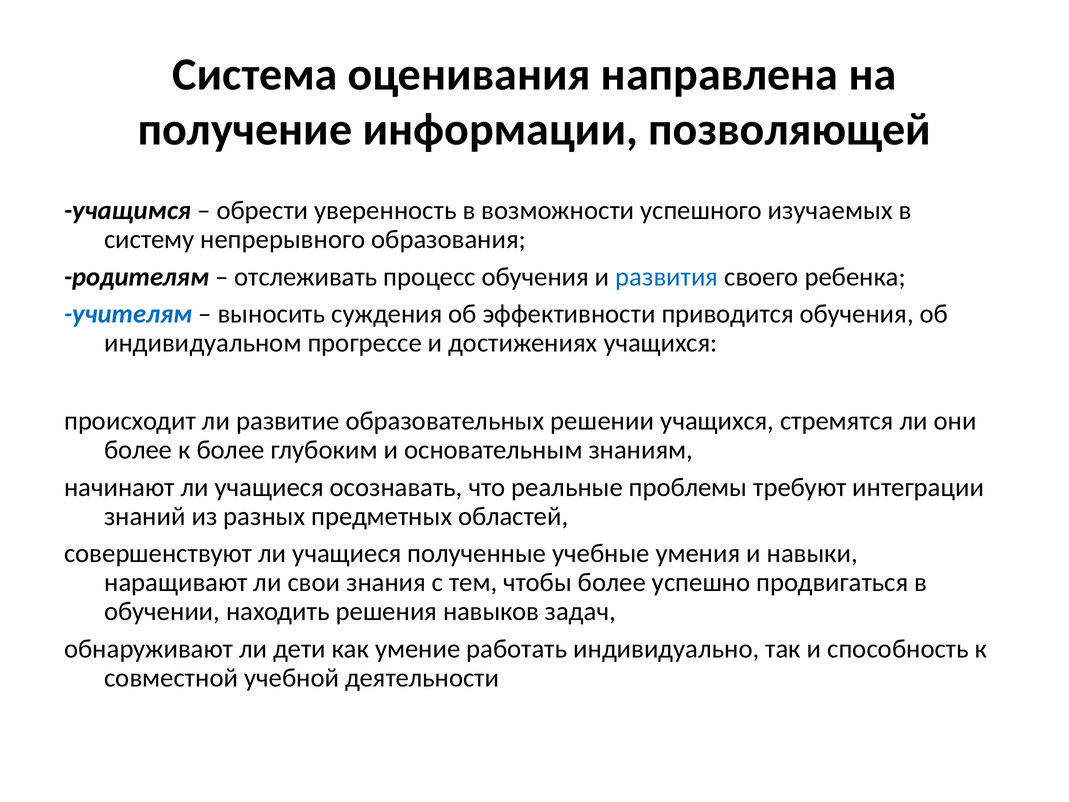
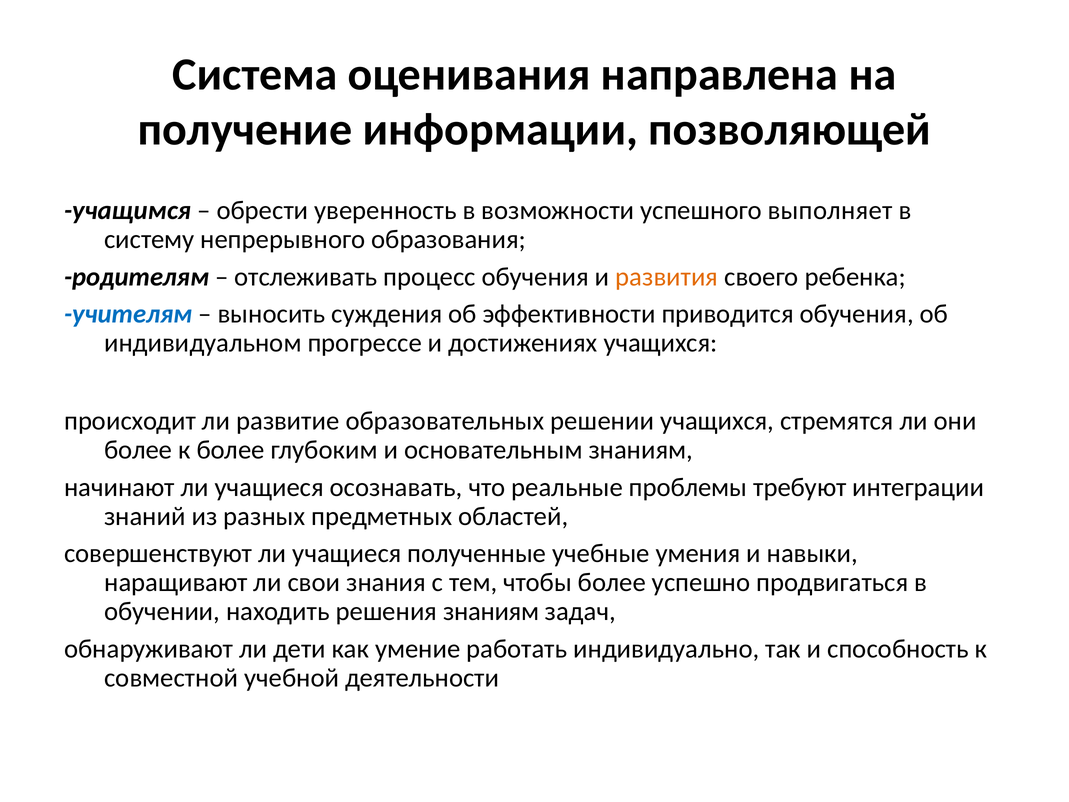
изучаемых: изучаемых -> выполняет
развития colour: blue -> orange
решения навыков: навыков -> знаниям
